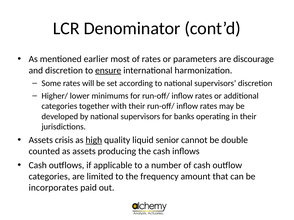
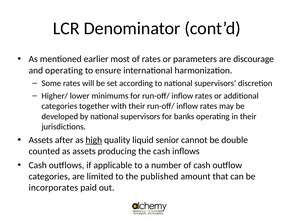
and discretion: discretion -> operating
ensure underline: present -> none
crisis: crisis -> after
frequency: frequency -> published
